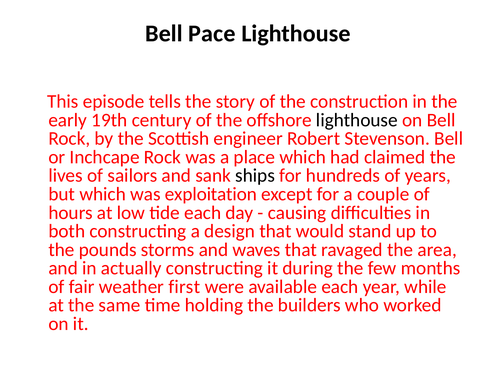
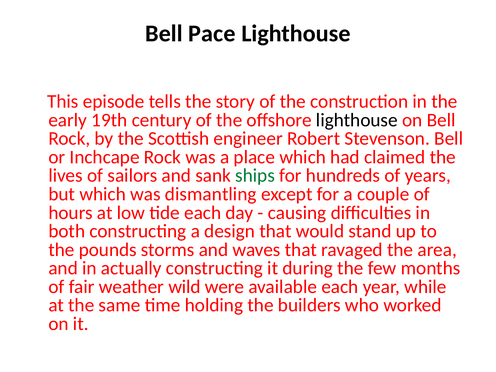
ships colour: black -> green
exploitation: exploitation -> dismantling
first: first -> wild
